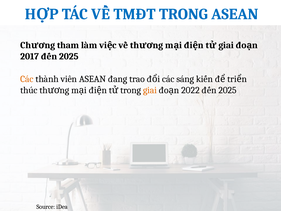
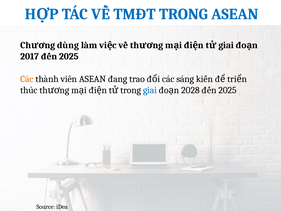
tham: tham -> dùng
giai at (150, 90) colour: orange -> blue
2022: 2022 -> 2028
